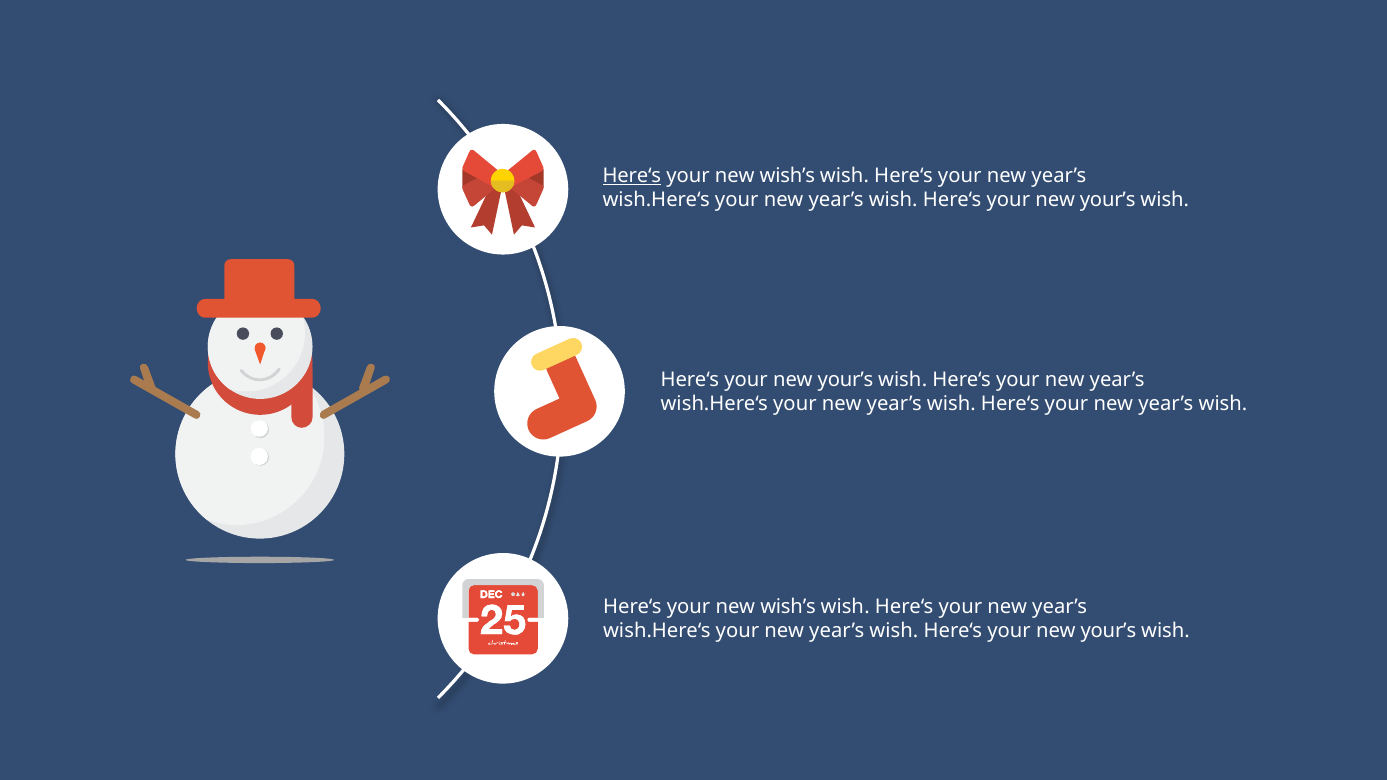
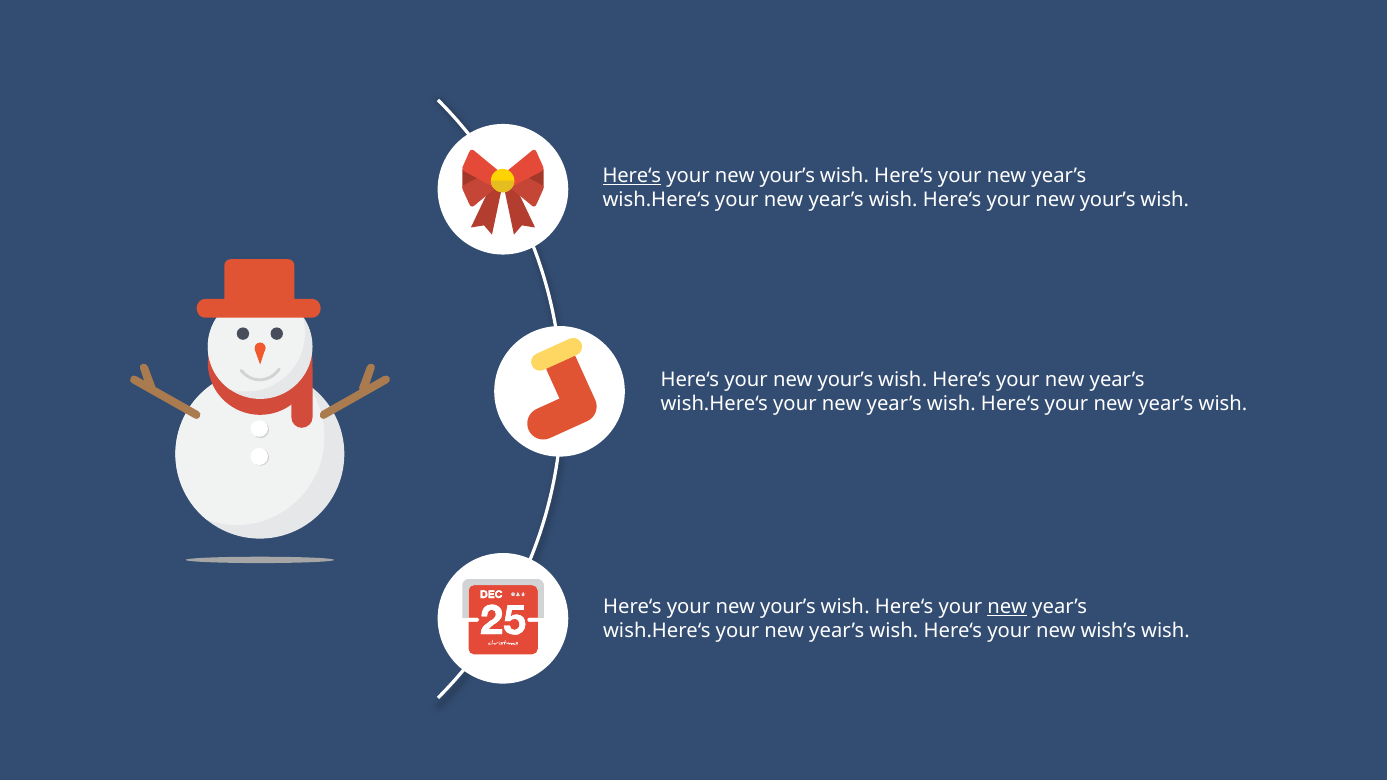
wish’s at (787, 176): wish’s -> your’s
wish’s at (788, 607): wish’s -> your’s
new at (1007, 607) underline: none -> present
your’s at (1108, 631): your’s -> wish’s
